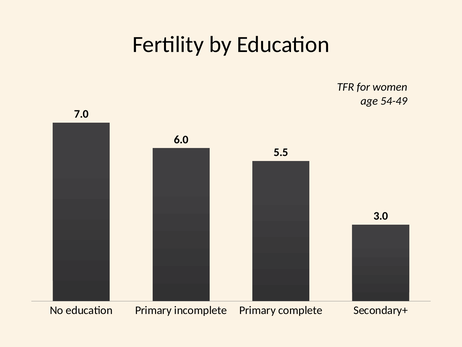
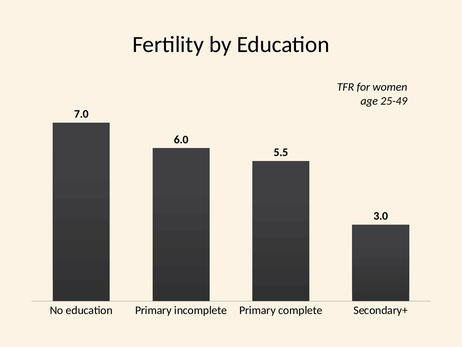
54-49: 54-49 -> 25-49
